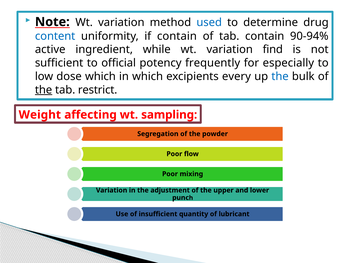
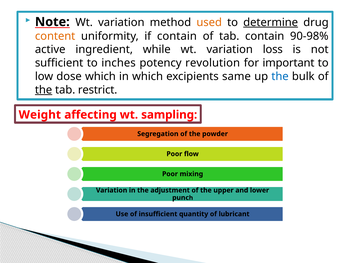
used colour: blue -> orange
determine underline: none -> present
content colour: blue -> orange
90-94%: 90-94% -> 90-98%
find: find -> loss
official: official -> inches
frequently: frequently -> revolution
especially: especially -> important
every: every -> same
